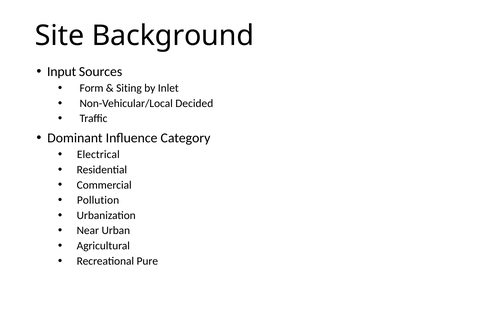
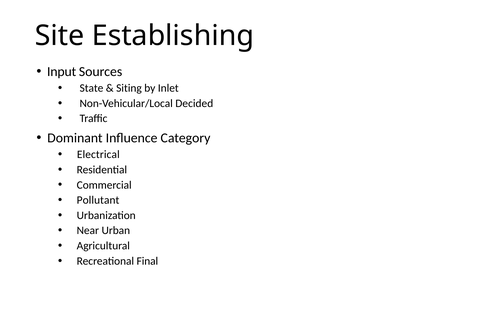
Background: Background -> Establishing
Form: Form -> State
Pollution: Pollution -> Pollutant
Pure: Pure -> Final
